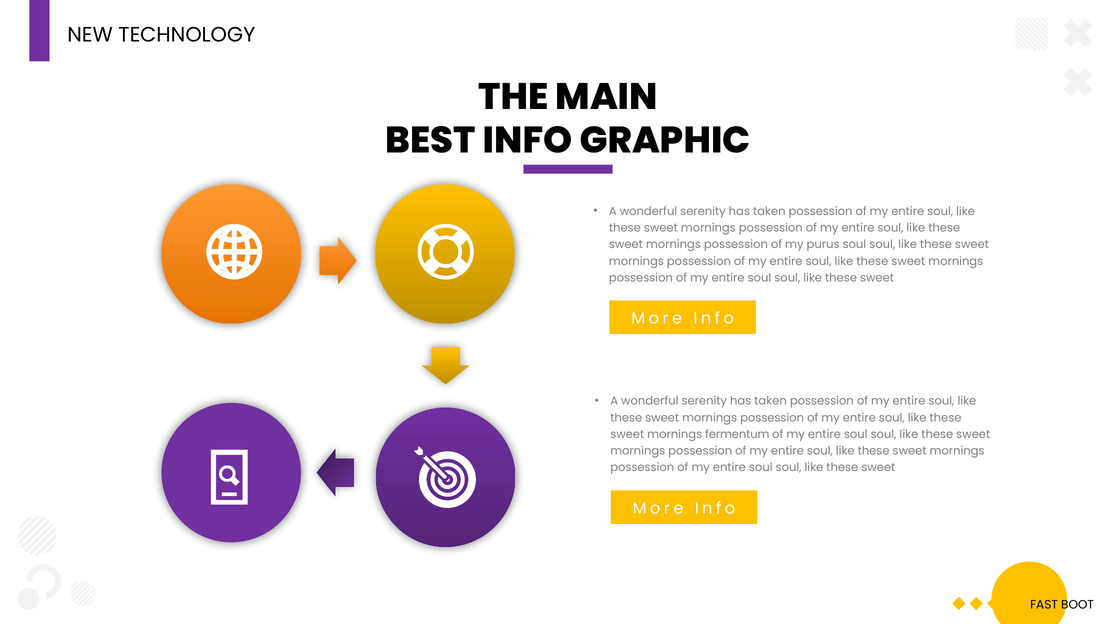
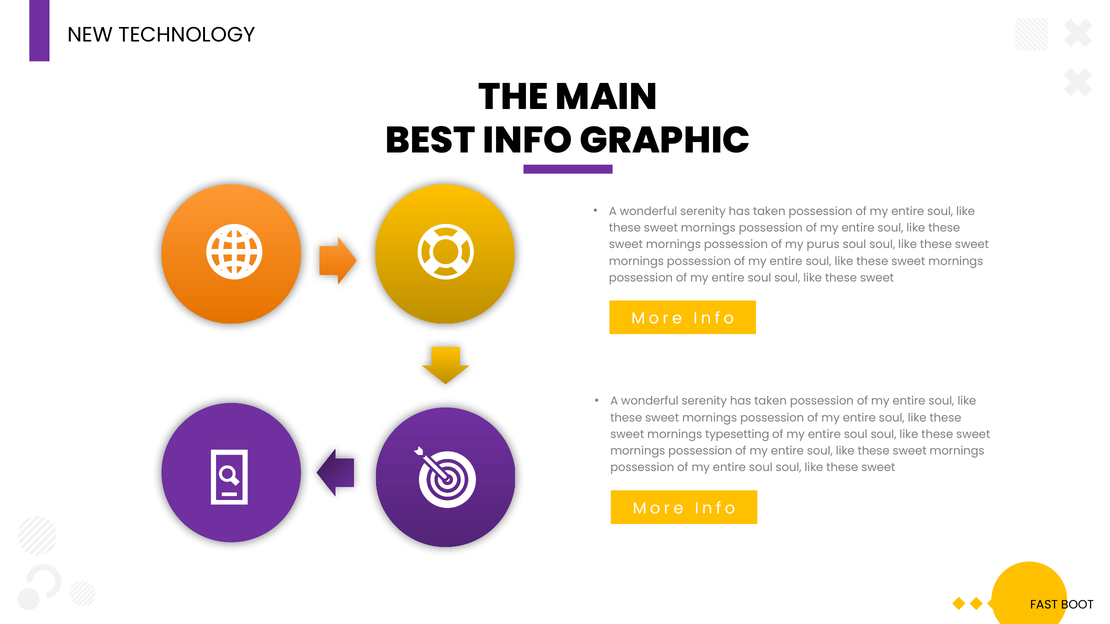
fermentum: fermentum -> typesetting
